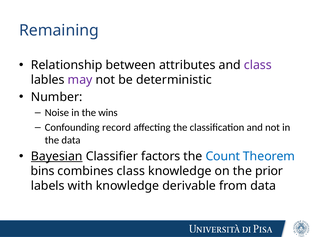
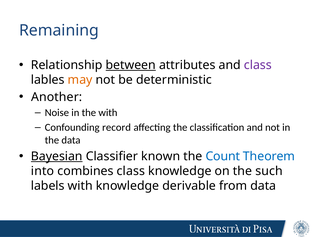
between underline: none -> present
may colour: purple -> orange
Number: Number -> Another
the wins: wins -> with
factors: factors -> known
bins: bins -> into
prior: prior -> such
